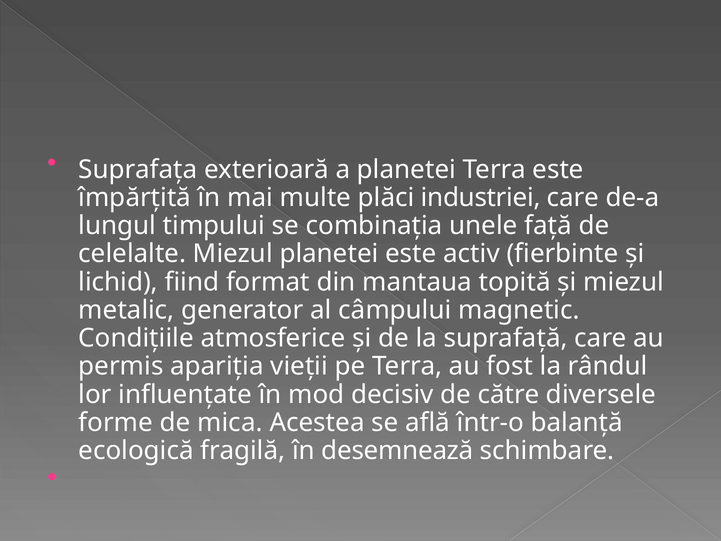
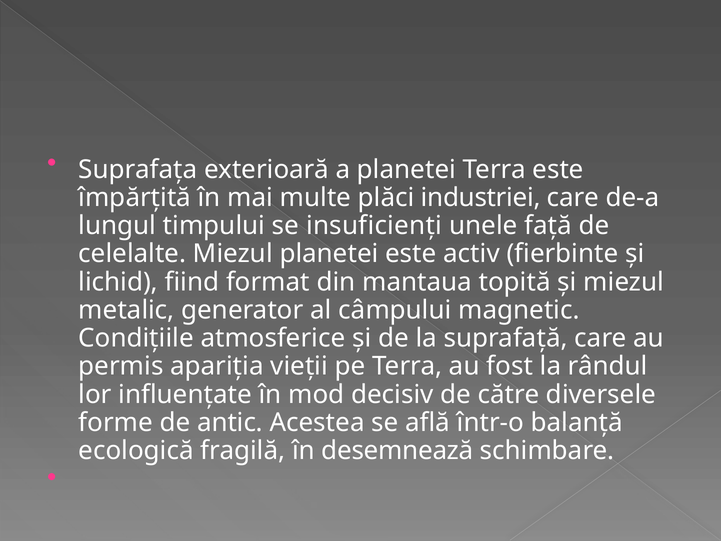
combinația: combinația -> insuficienți
mica: mica -> antic
